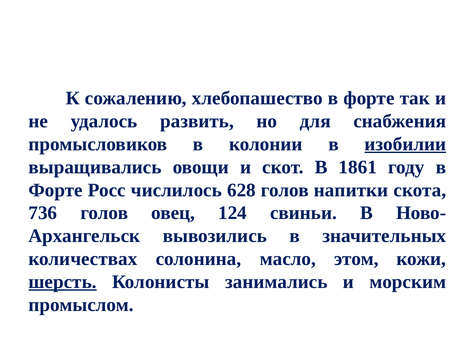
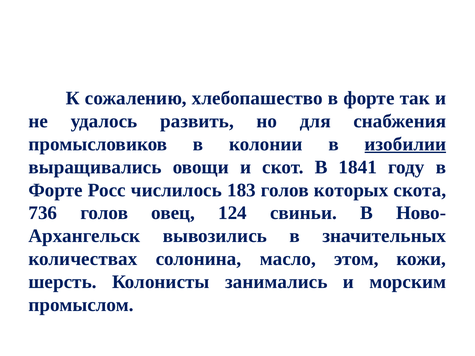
1861: 1861 -> 1841
628: 628 -> 183
напитки: напитки -> которых
шерсть underline: present -> none
